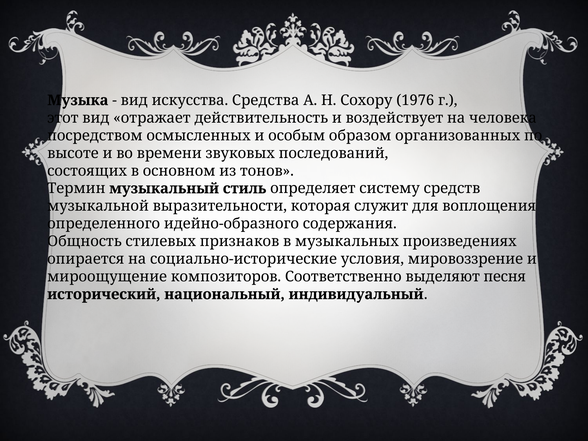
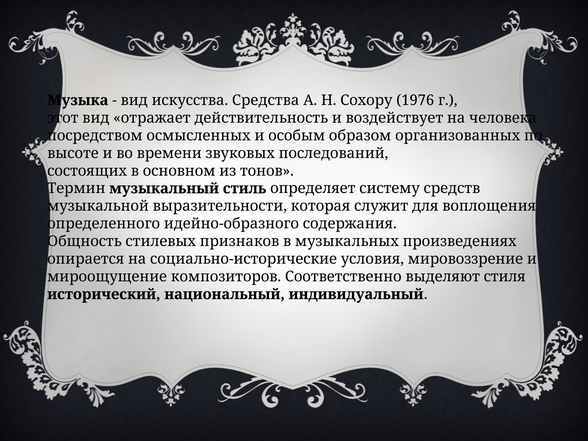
песня: песня -> стиля
